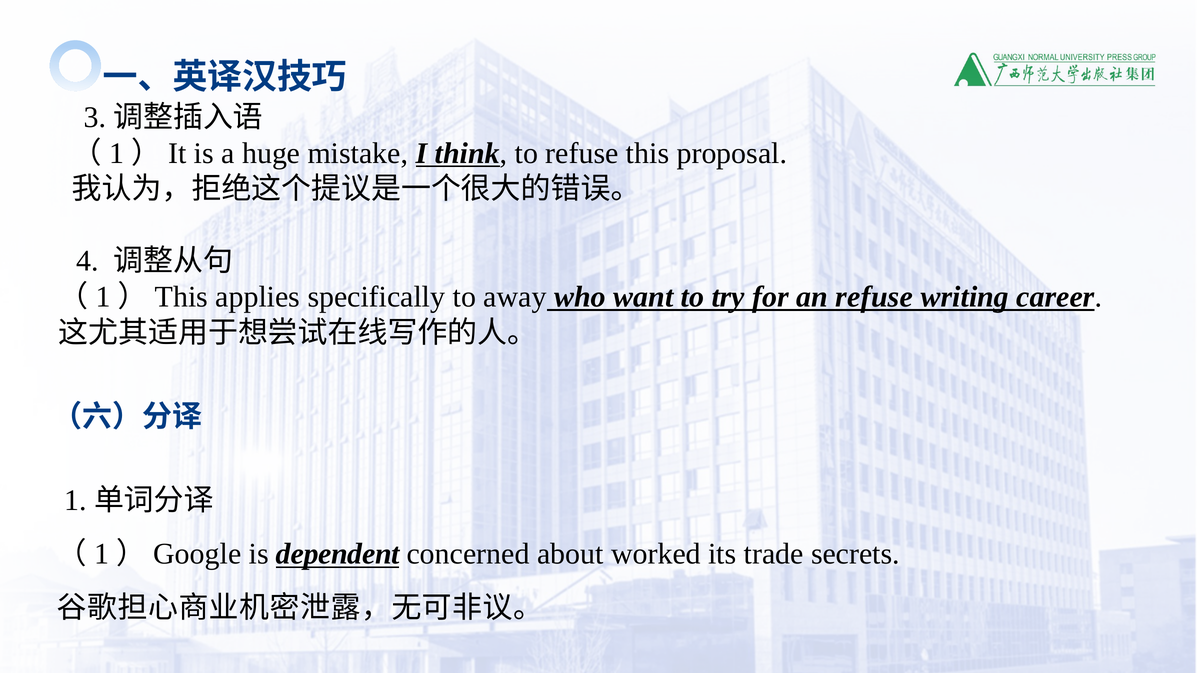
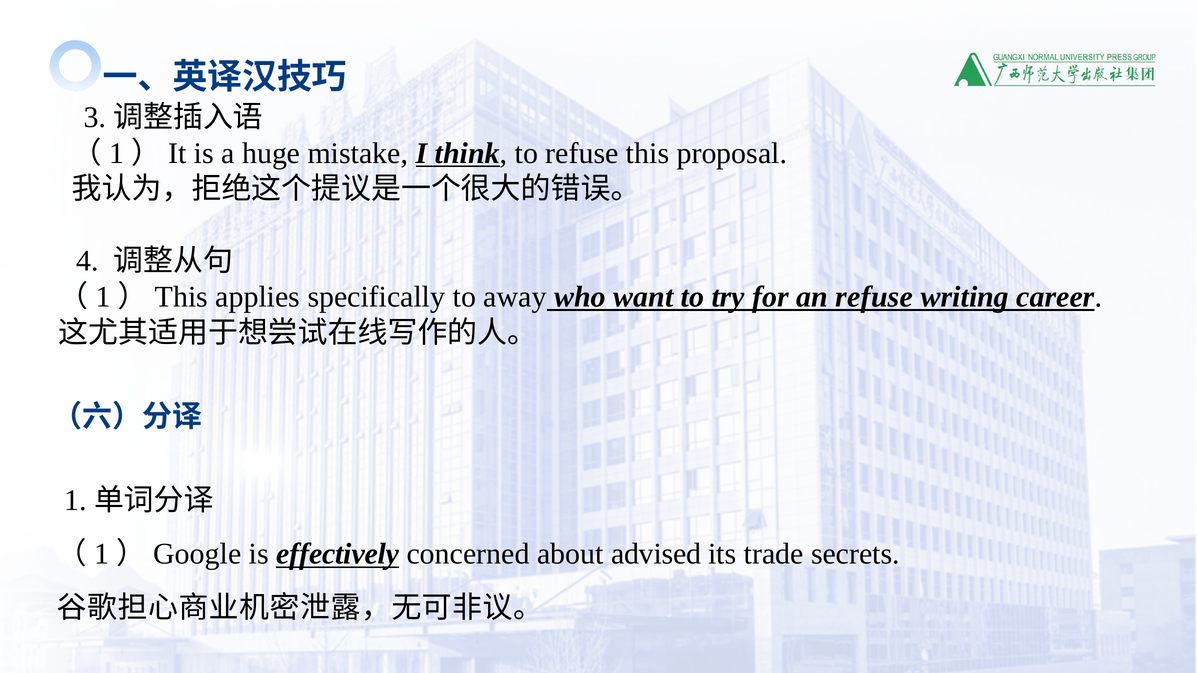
dependent: dependent -> effectively
worked: worked -> advised
